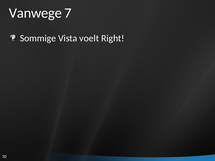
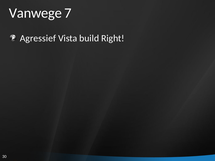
Sommige: Sommige -> Agressief
voelt: voelt -> build
